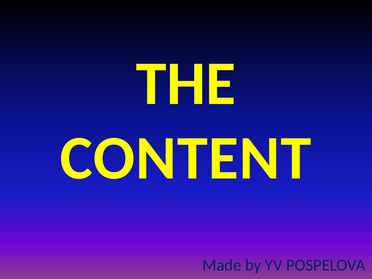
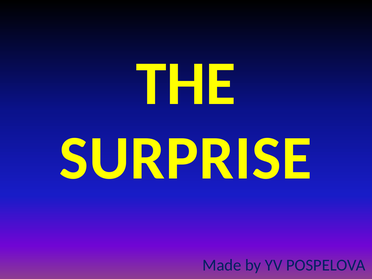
CONTENT: CONTENT -> SURPRISE
